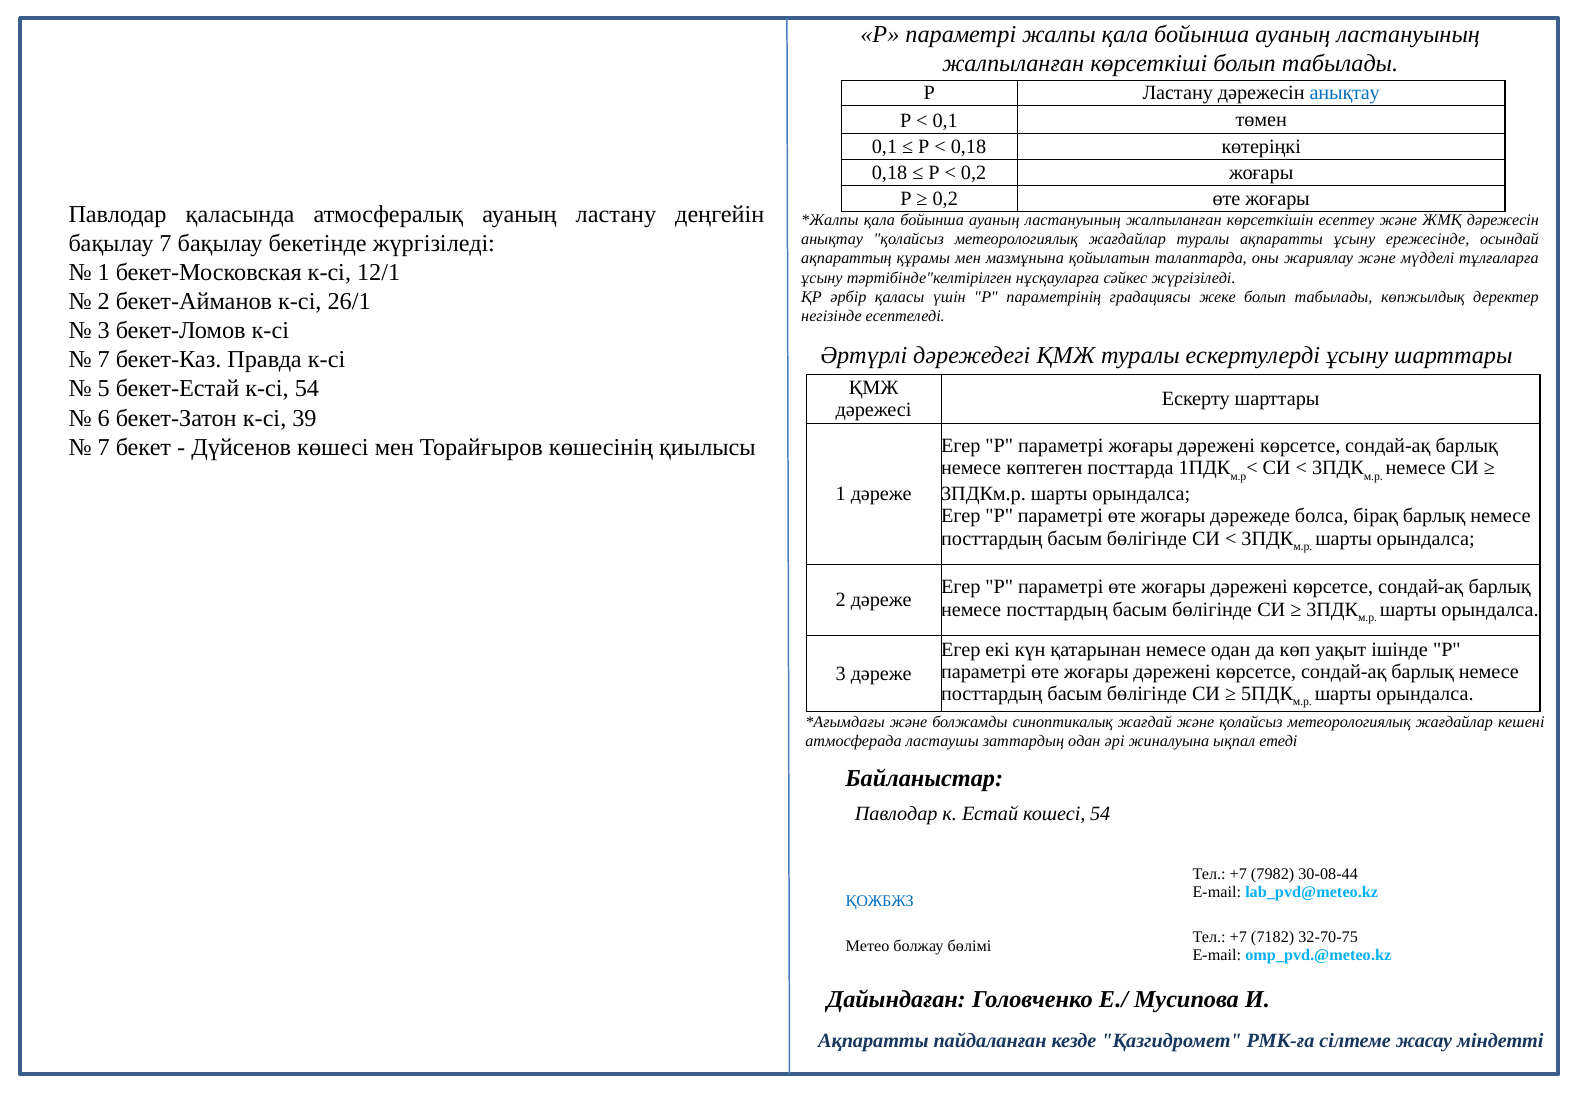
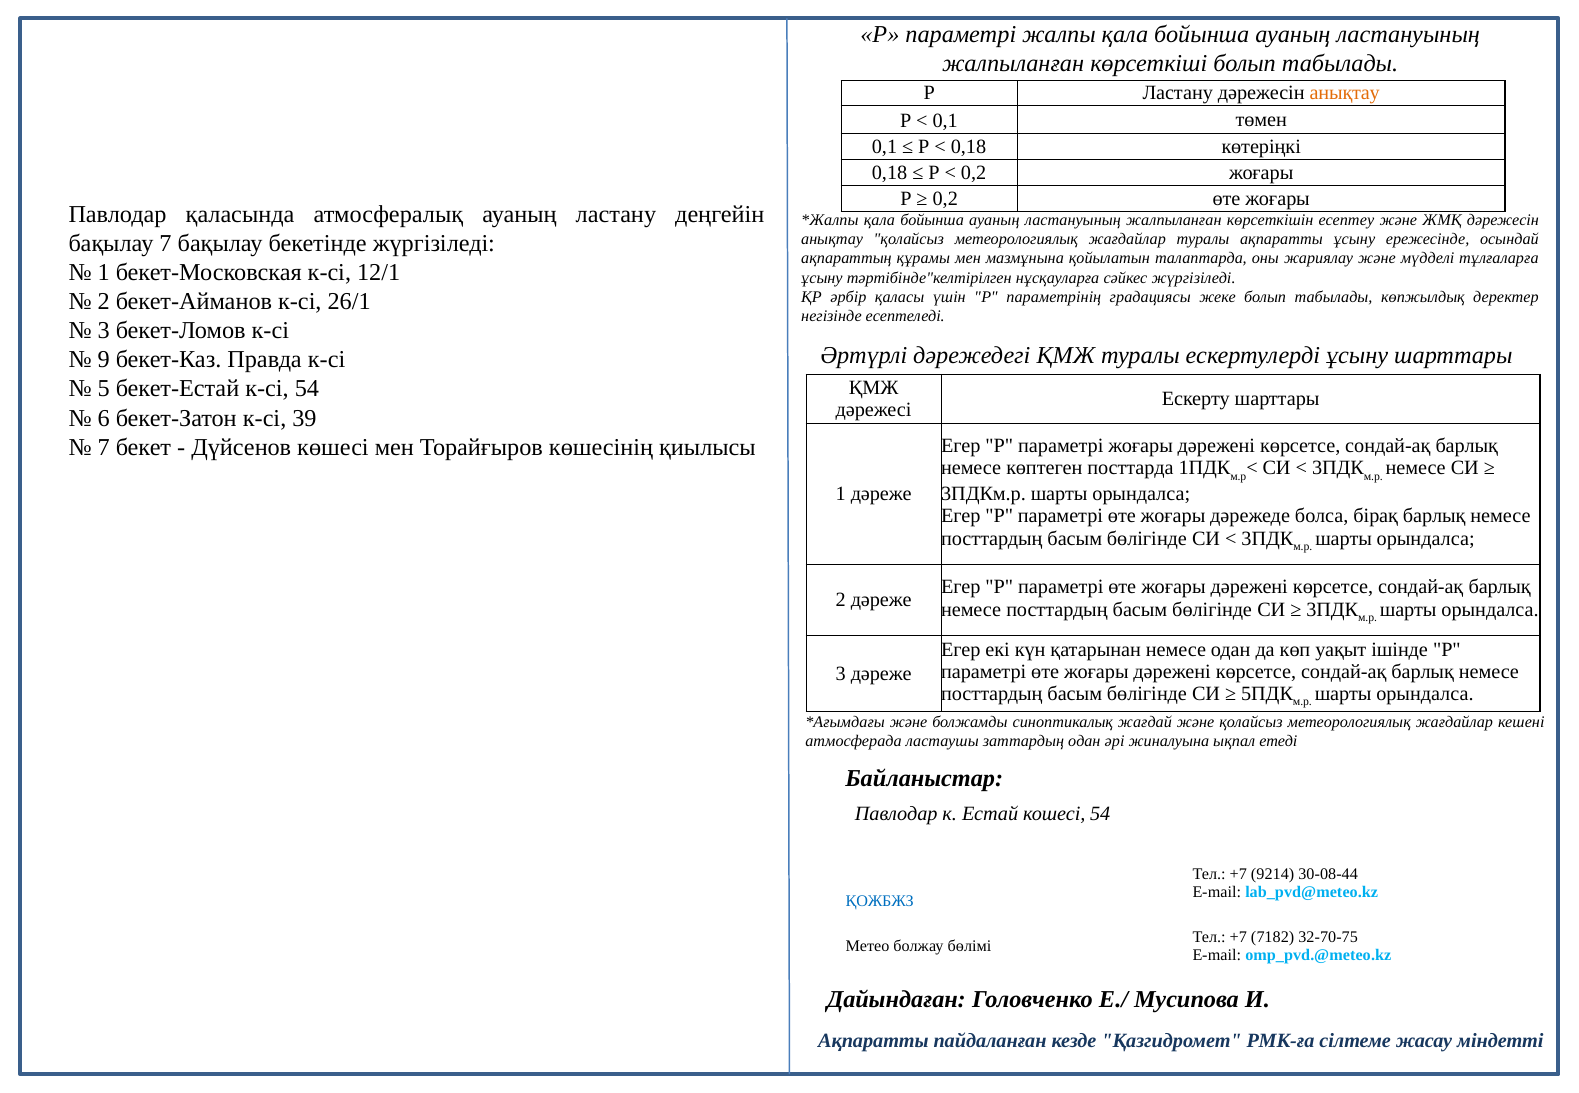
анықтау at (1345, 93) colour: blue -> orange
7 at (104, 360): 7 -> 9
7982: 7982 -> 9214
